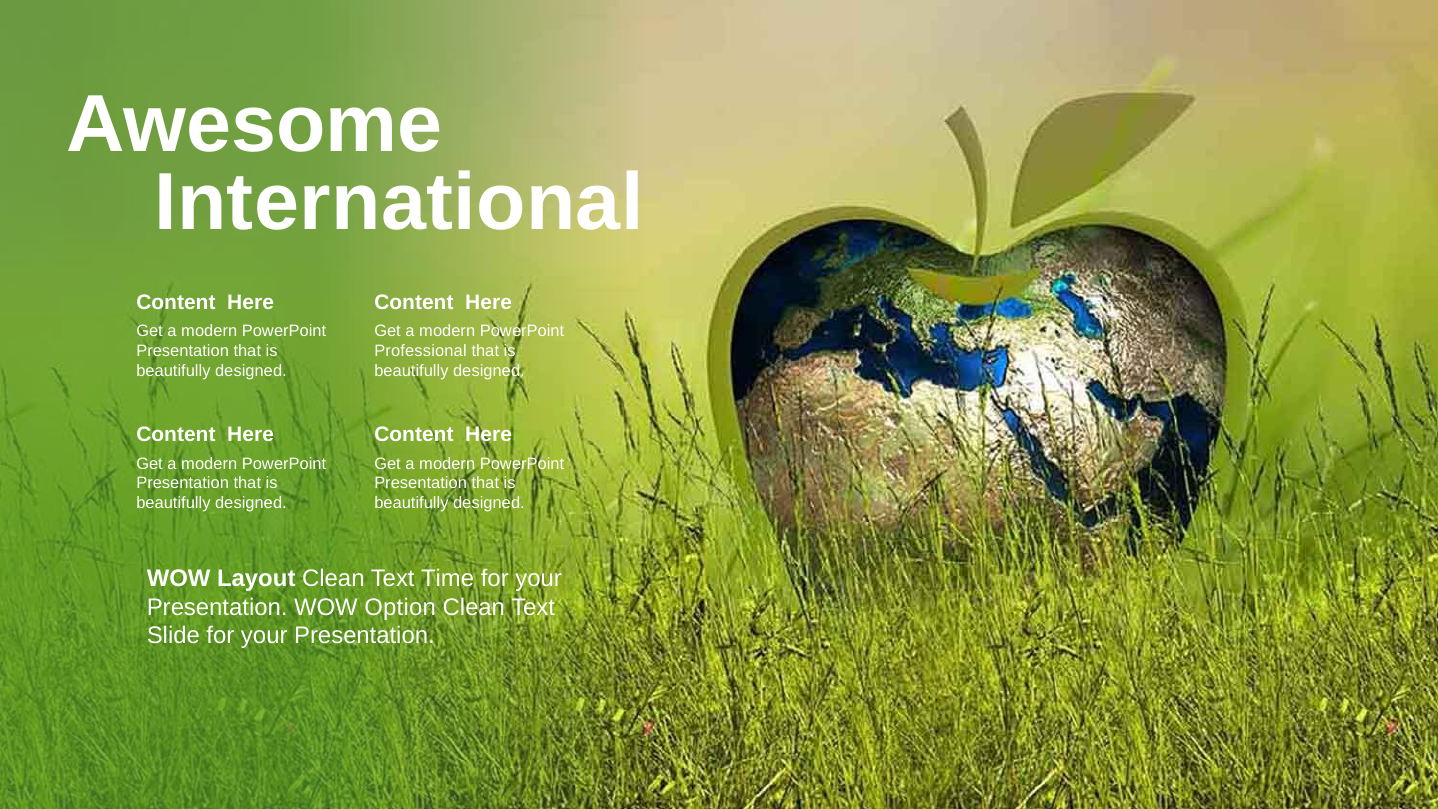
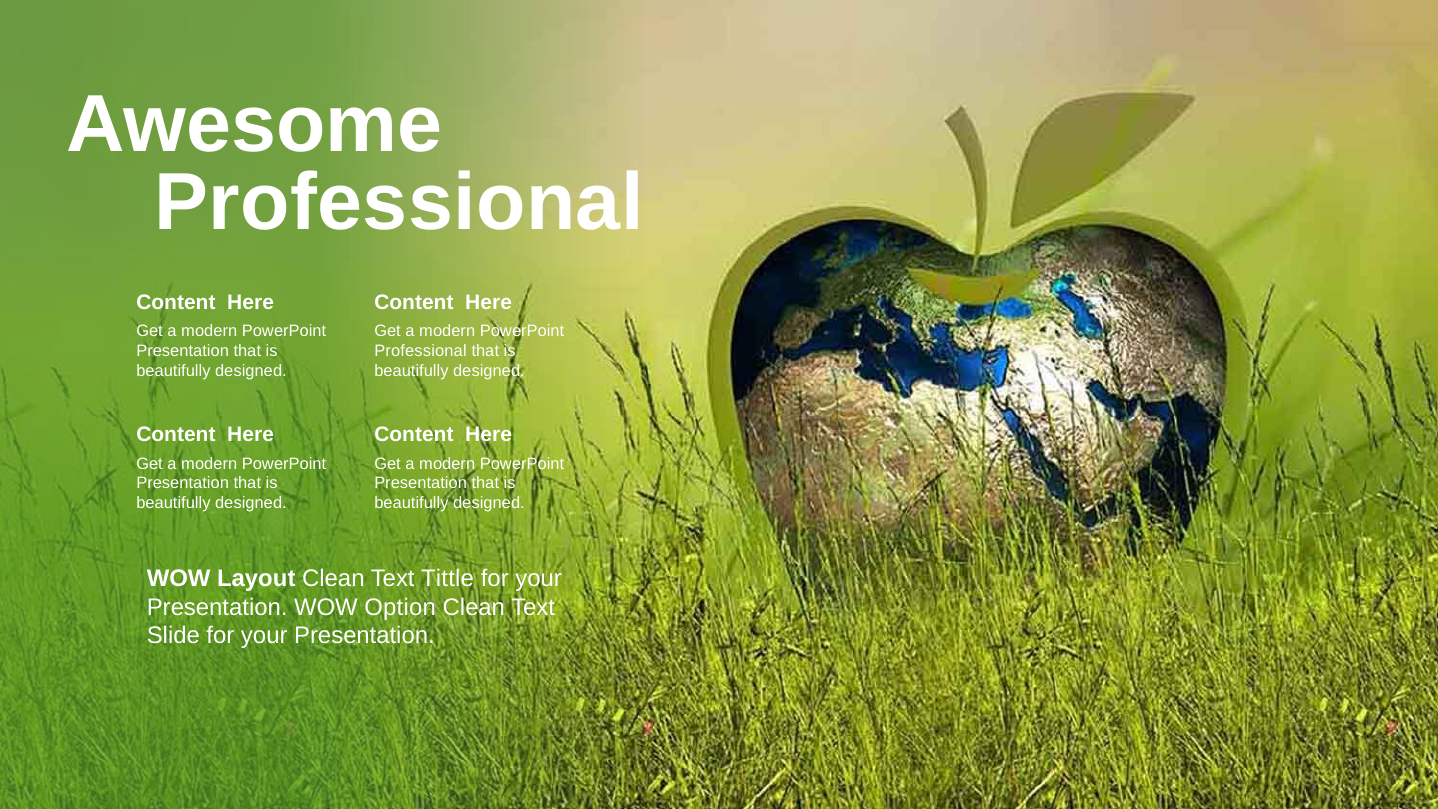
International at (399, 203): International -> Professional
Time: Time -> Tittle
